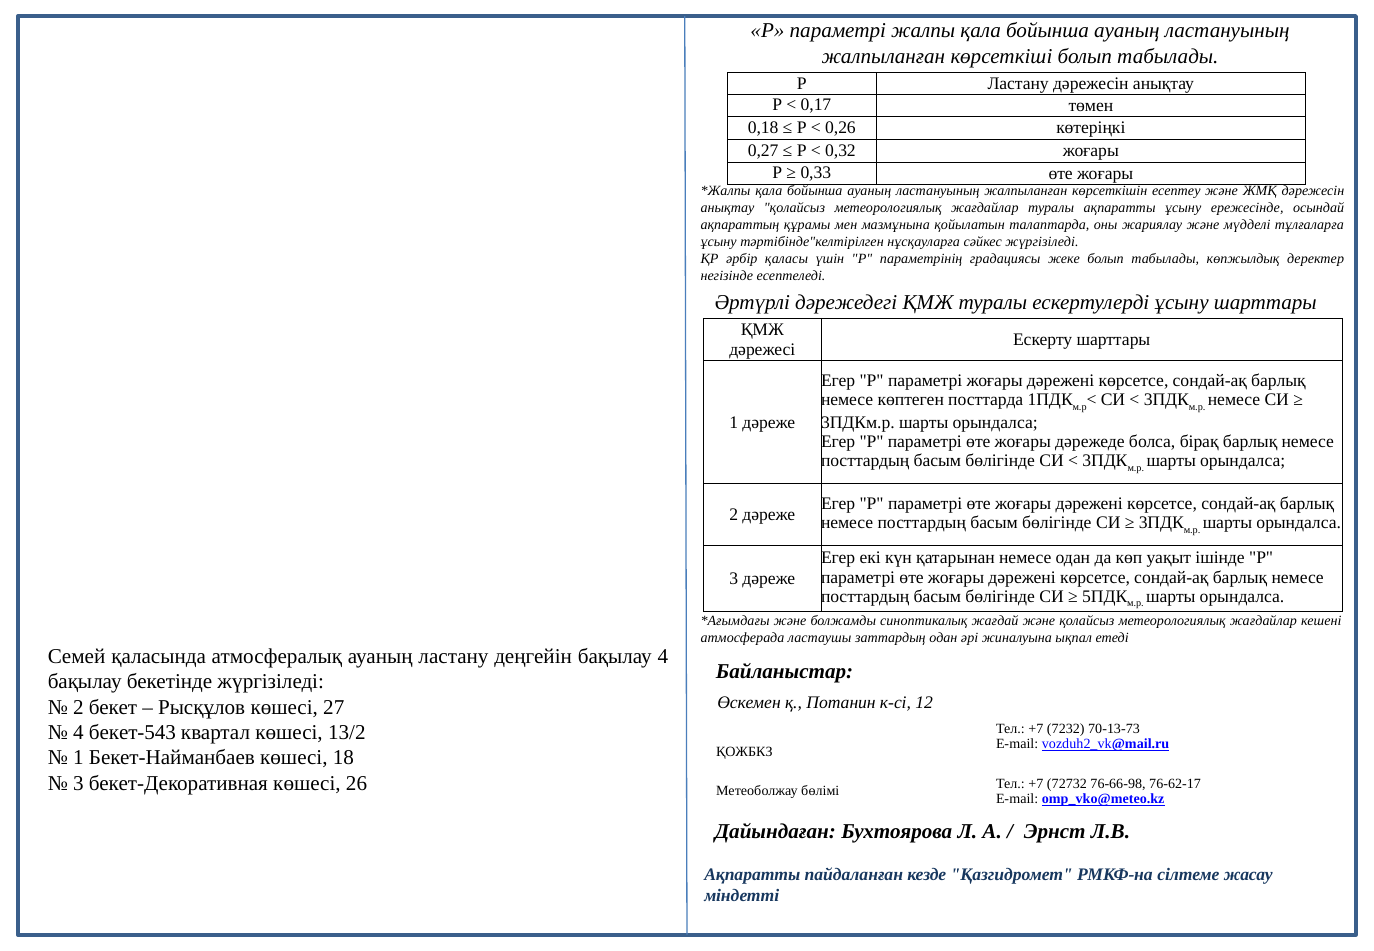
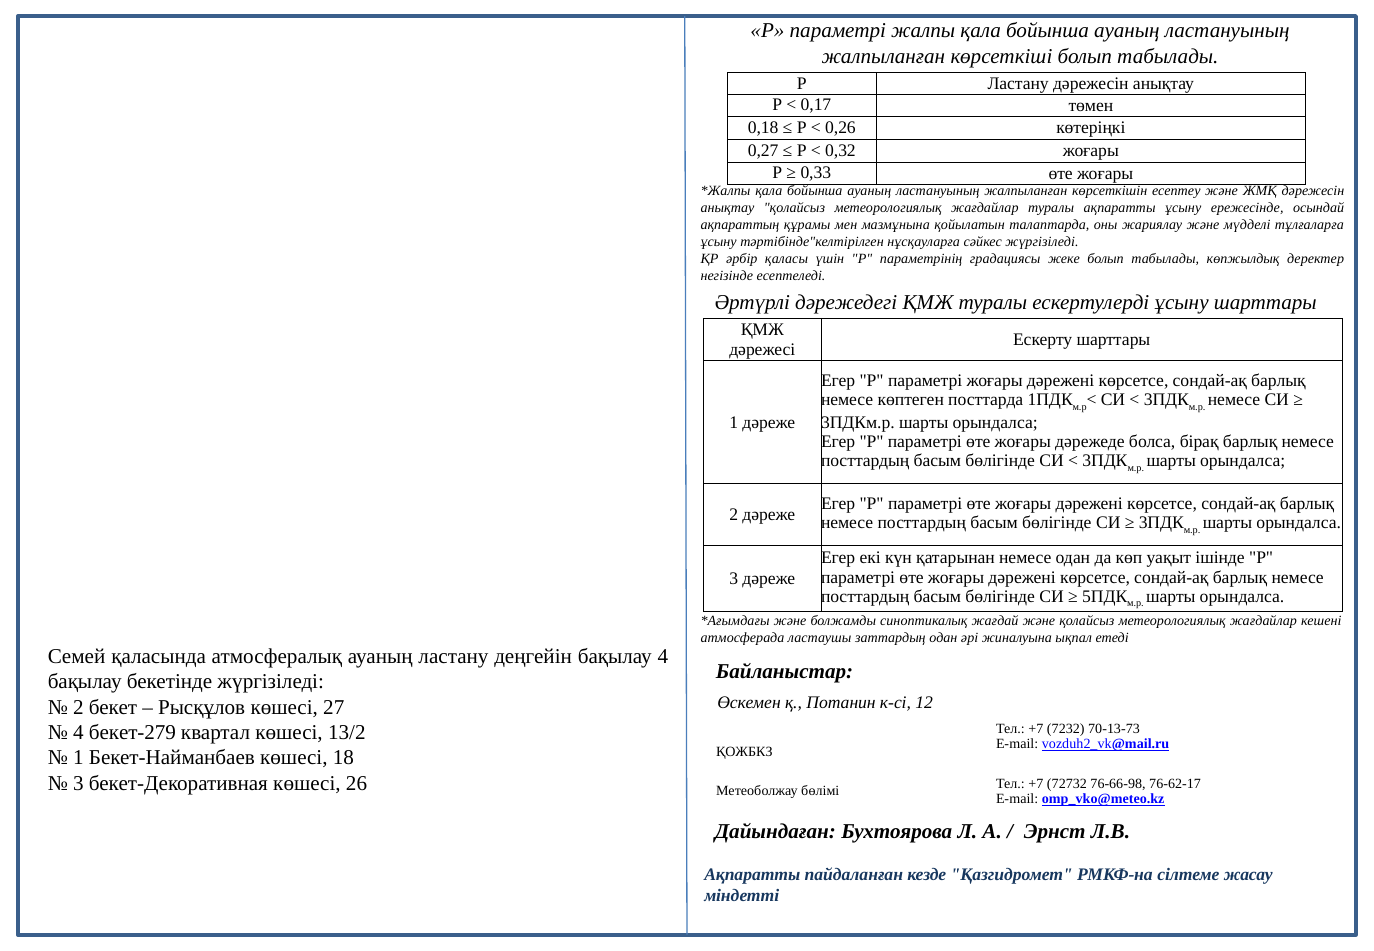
бекет-543: бекет-543 -> бекет-279
